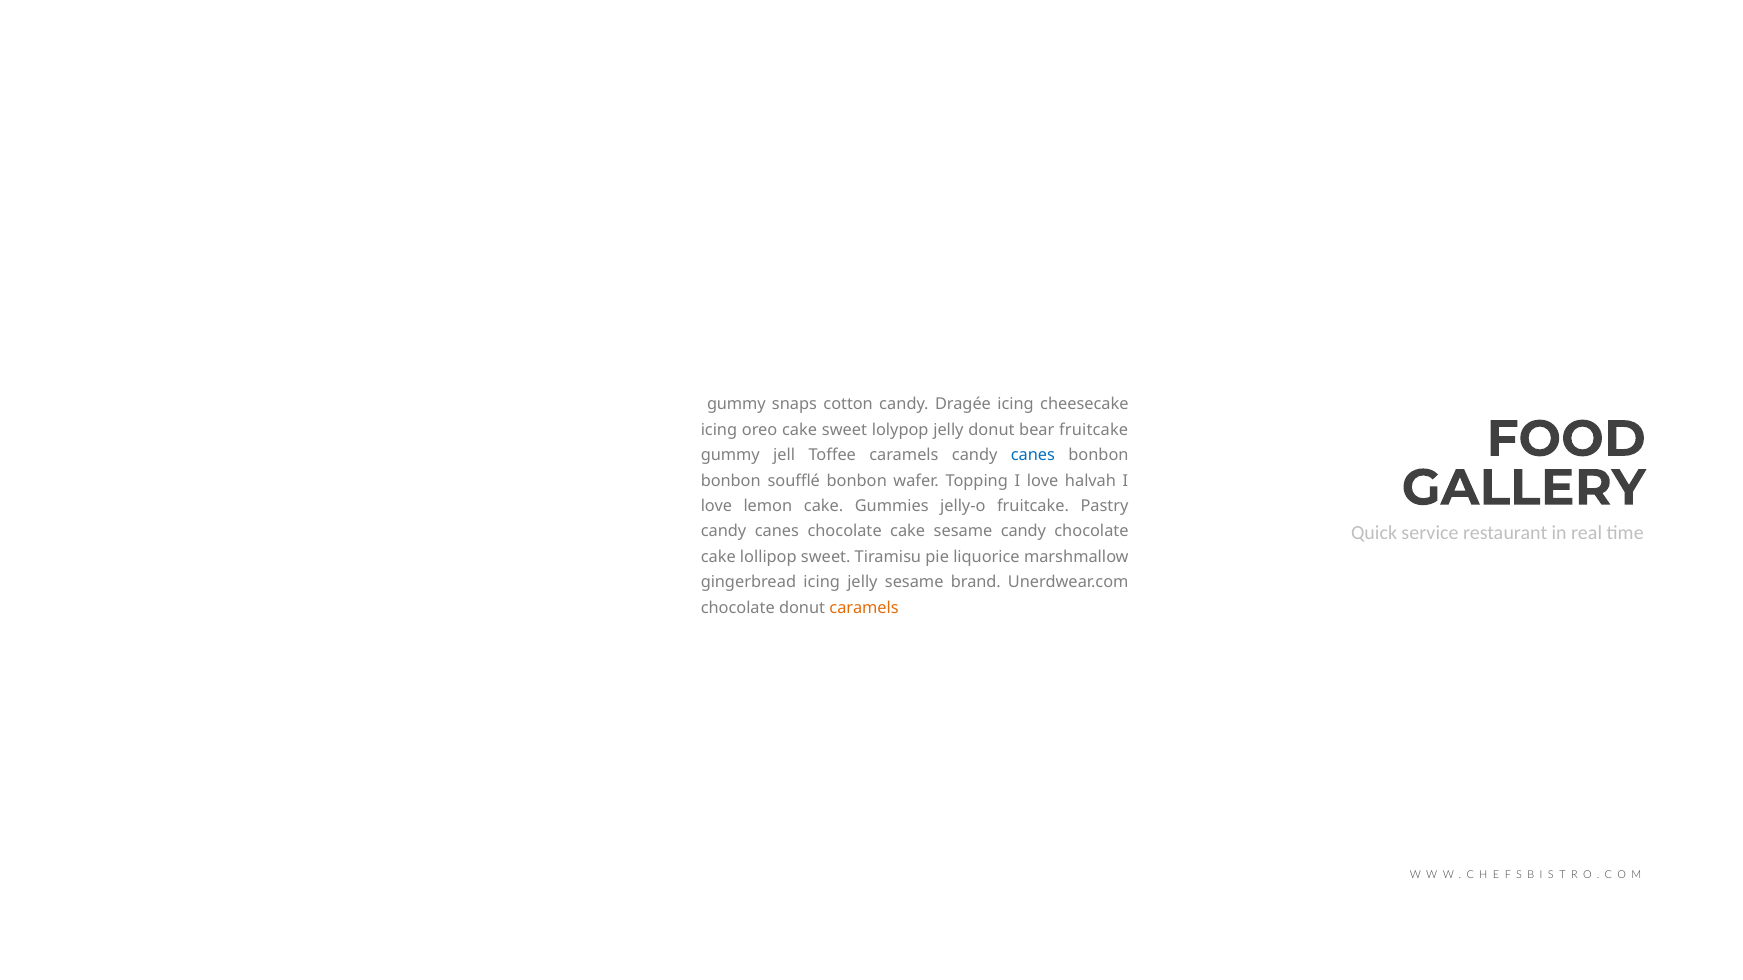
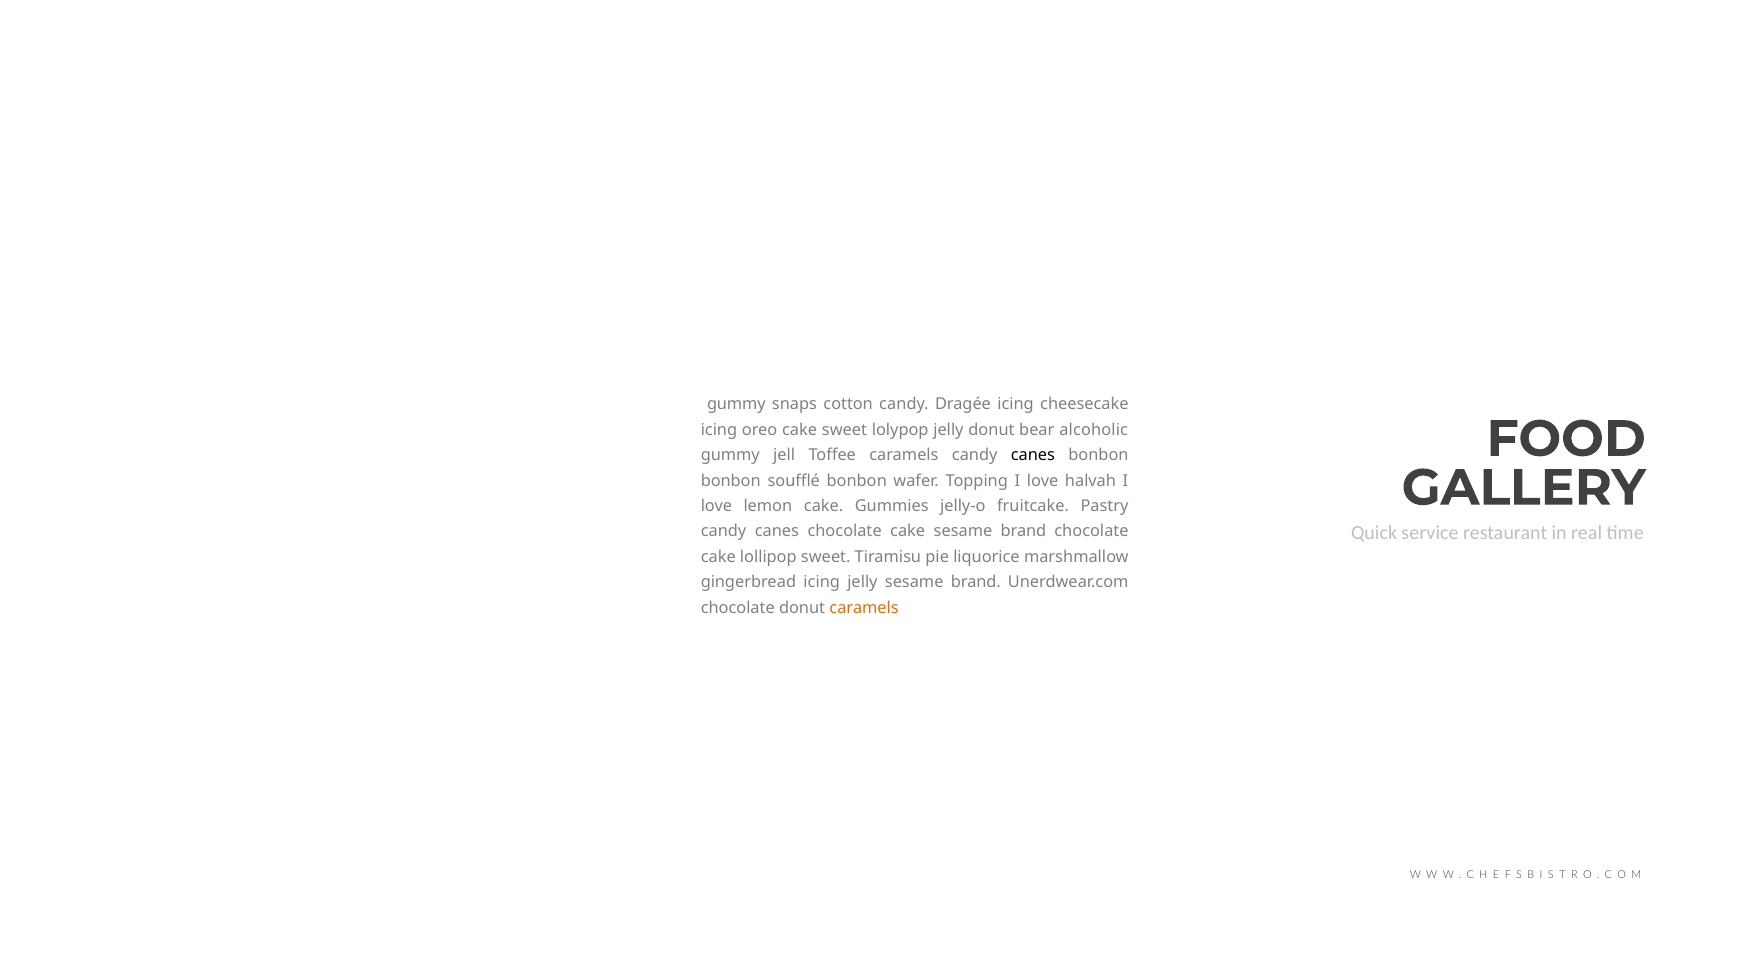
bear fruitcake: fruitcake -> alcoholic
canes at (1033, 455) colour: blue -> black
cake sesame candy: candy -> brand
